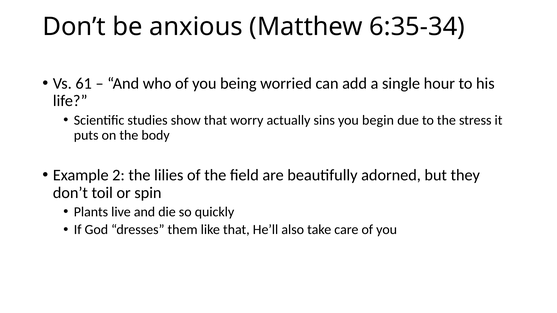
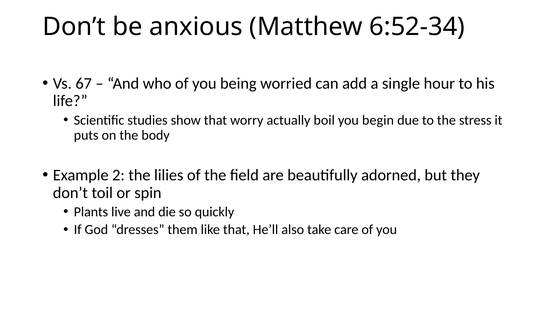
6:35-34: 6:35-34 -> 6:52-34
61: 61 -> 67
sins: sins -> boil
